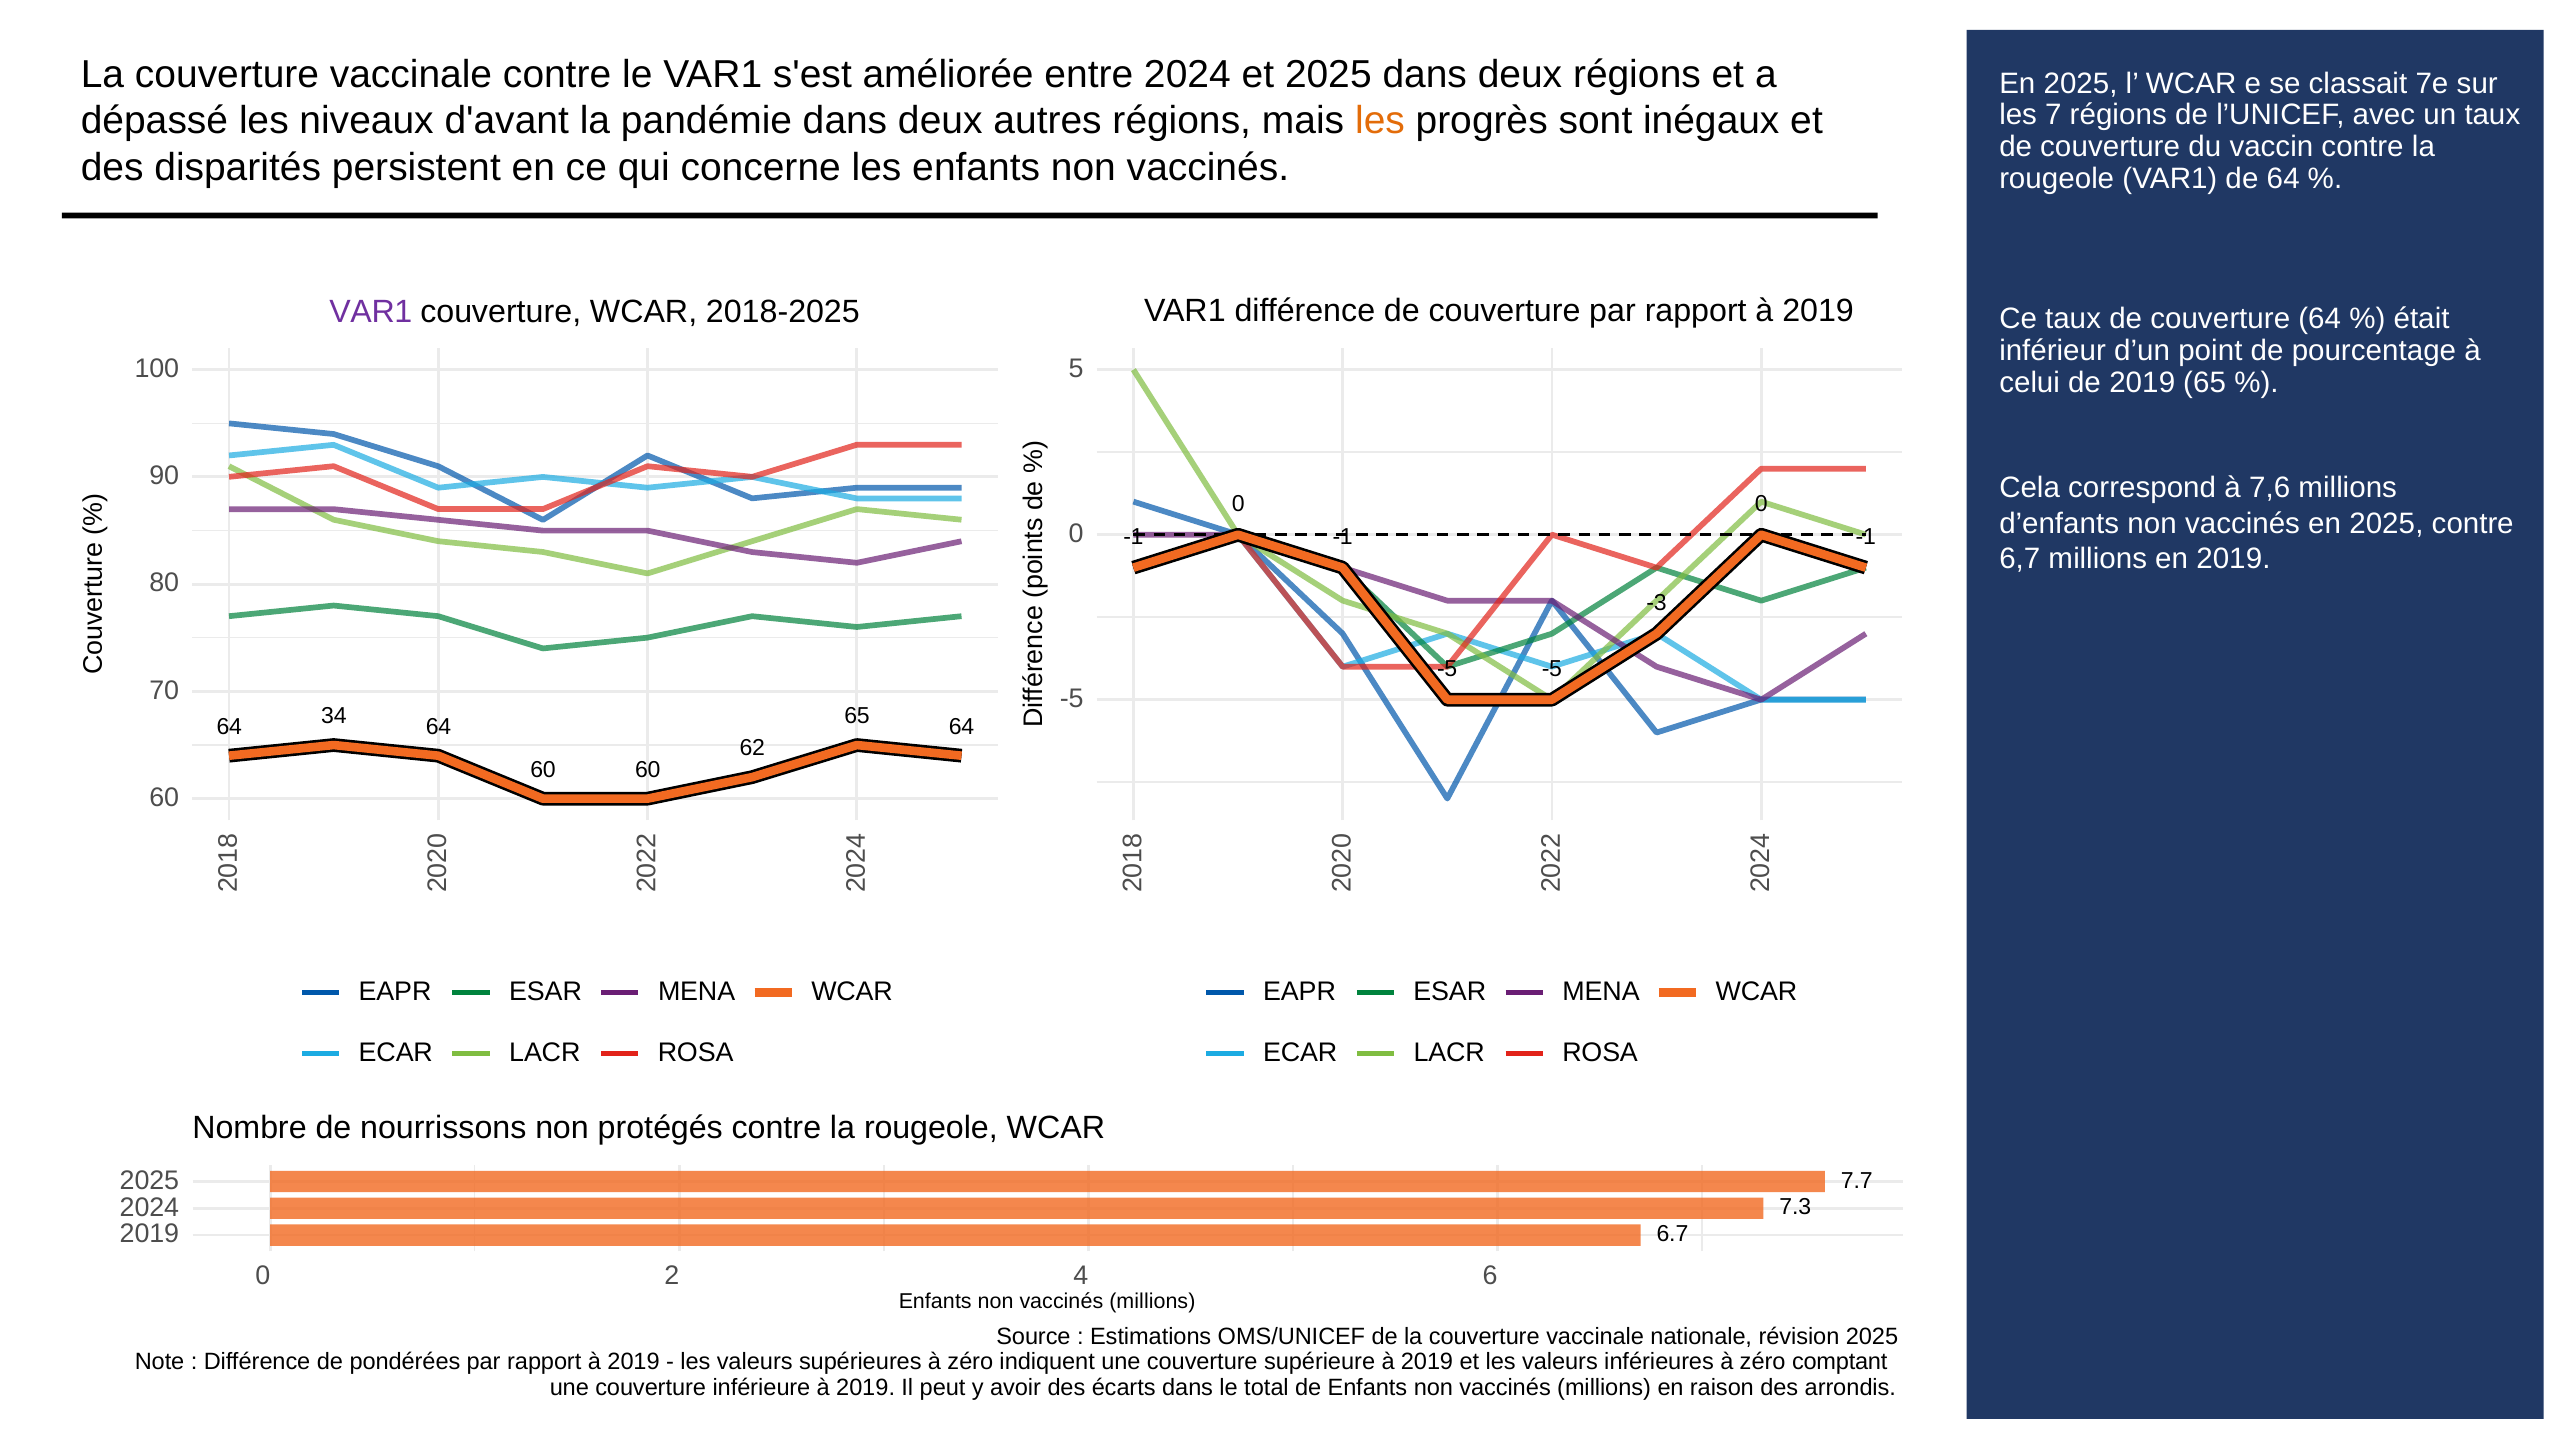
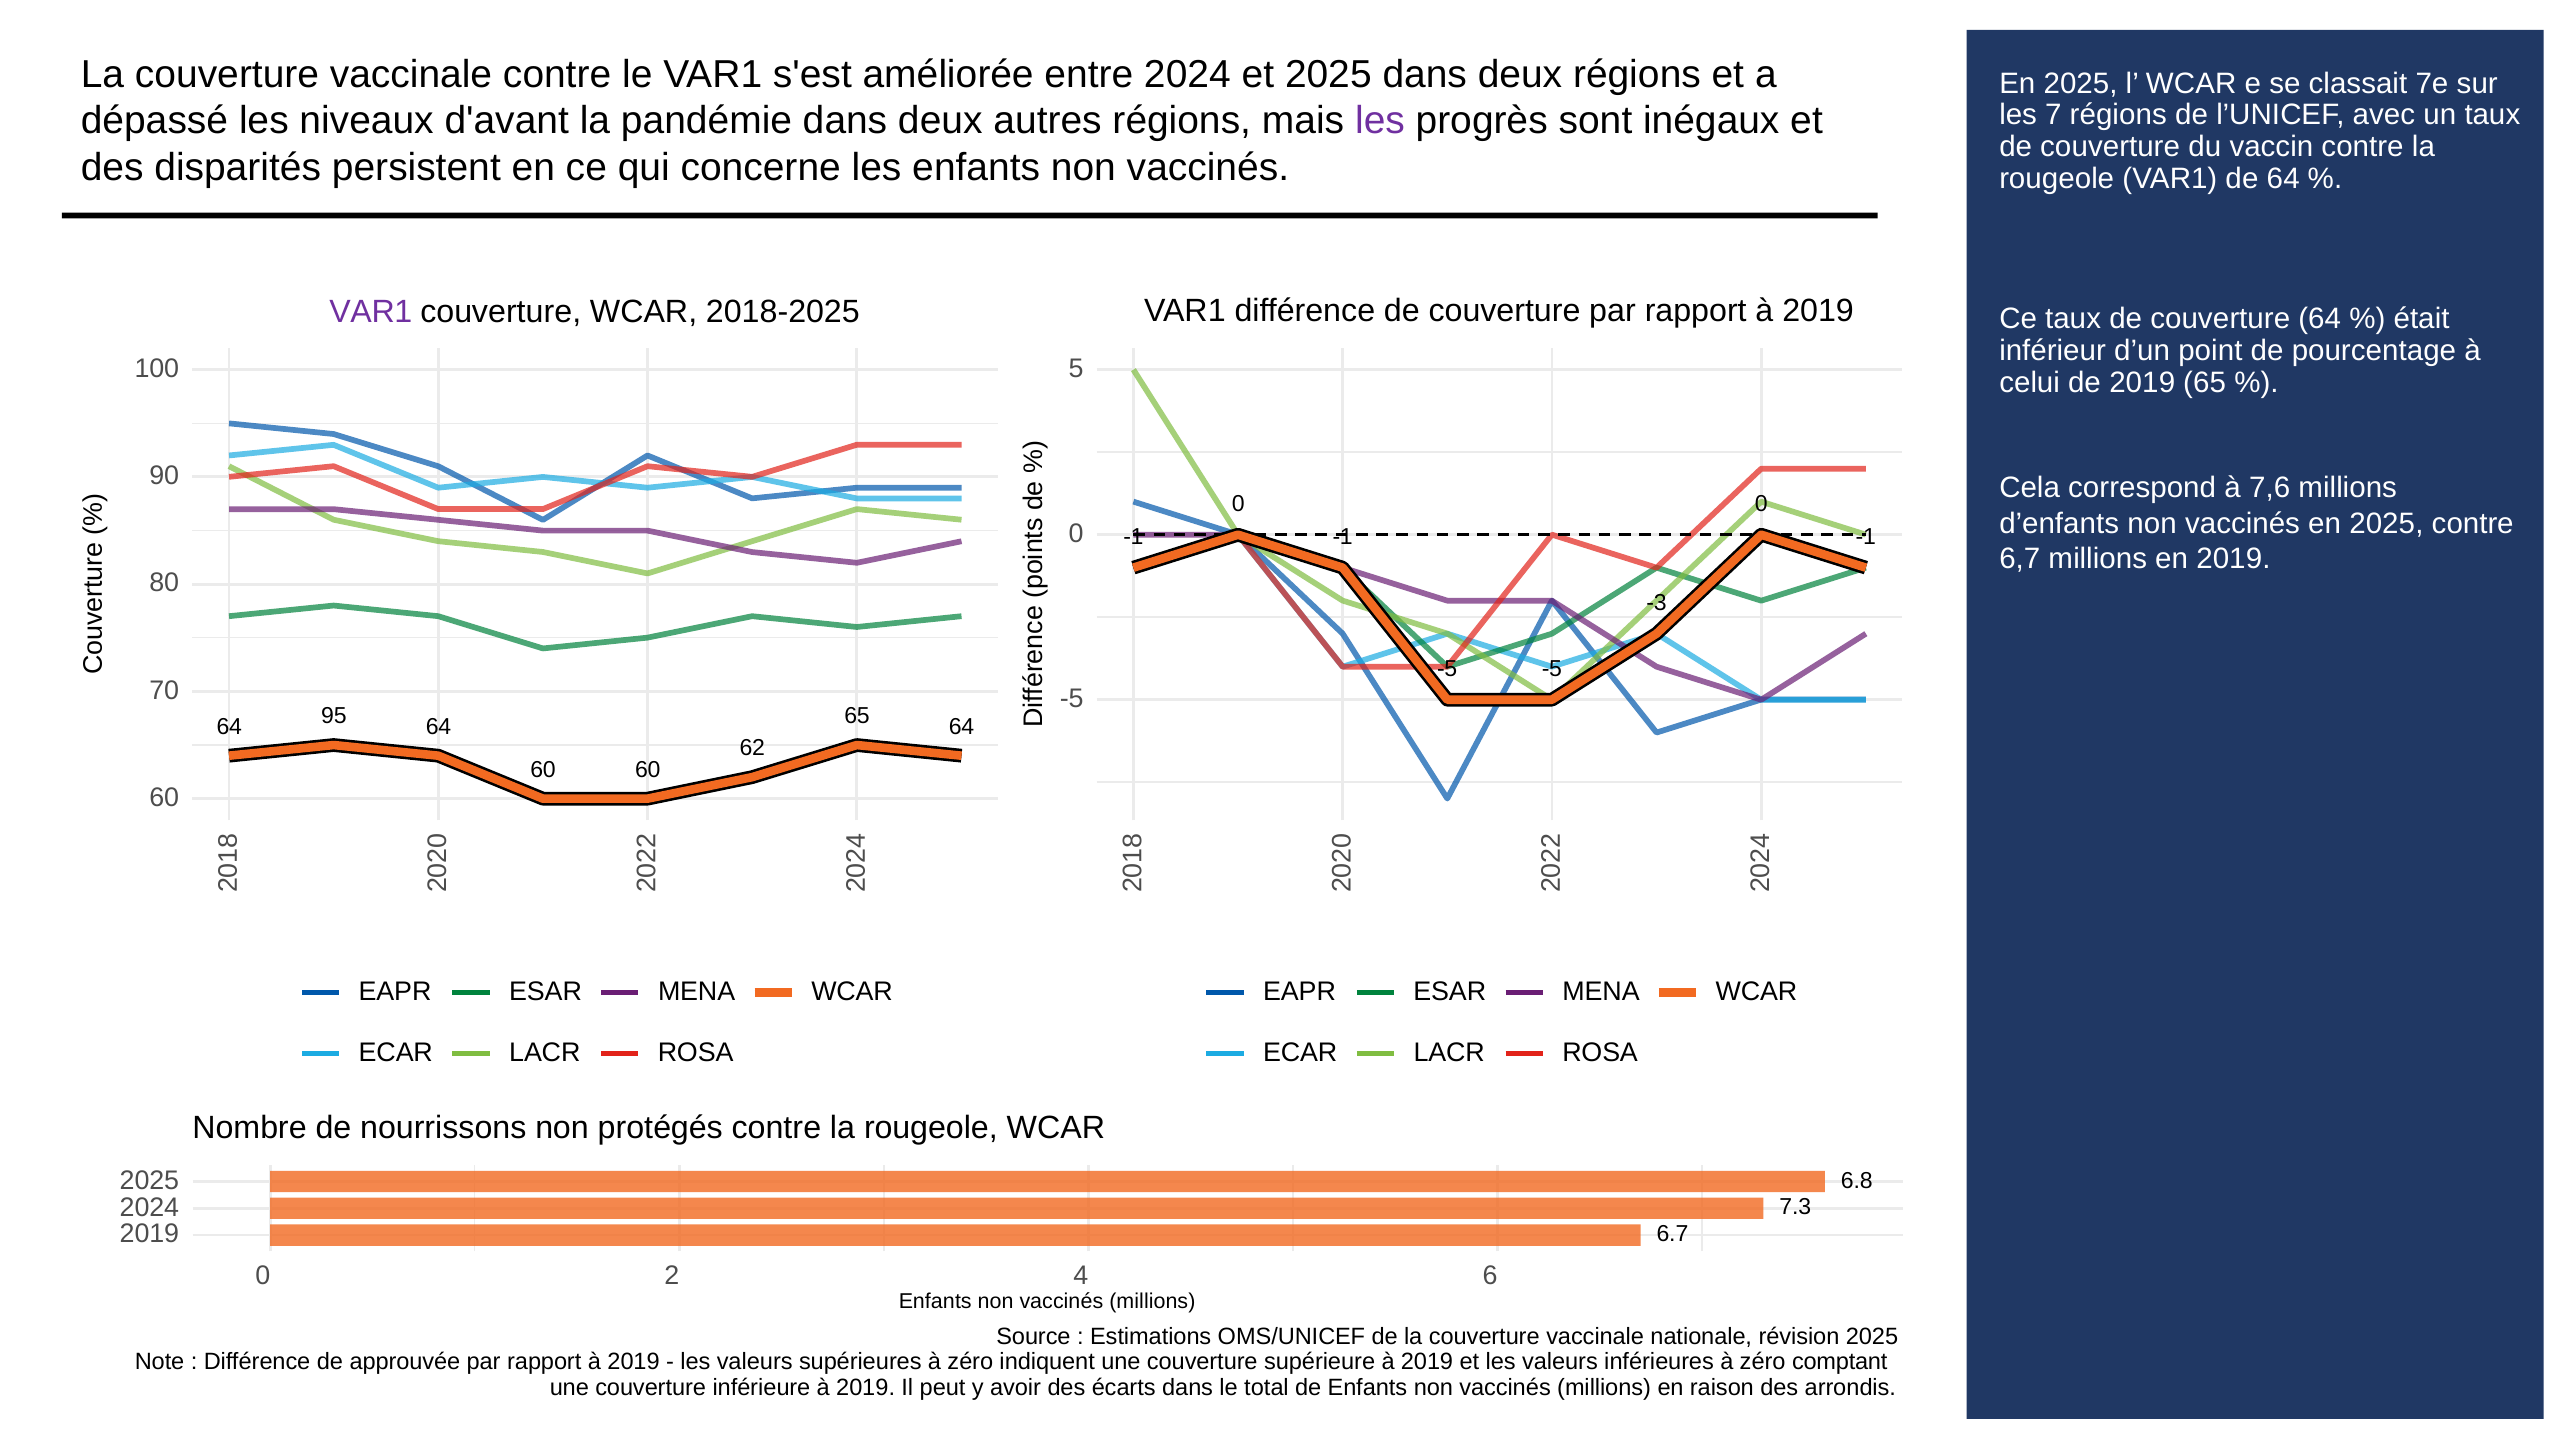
les at (1380, 121) colour: orange -> purple
34: 34 -> 95
7.7: 7.7 -> 6.8
pondérées: pondérées -> approuvée
